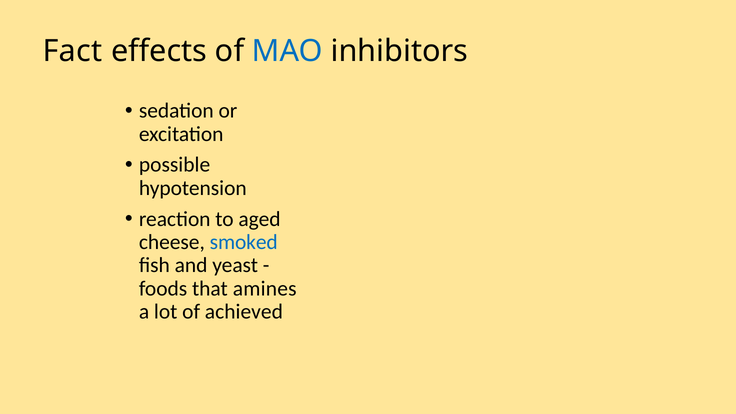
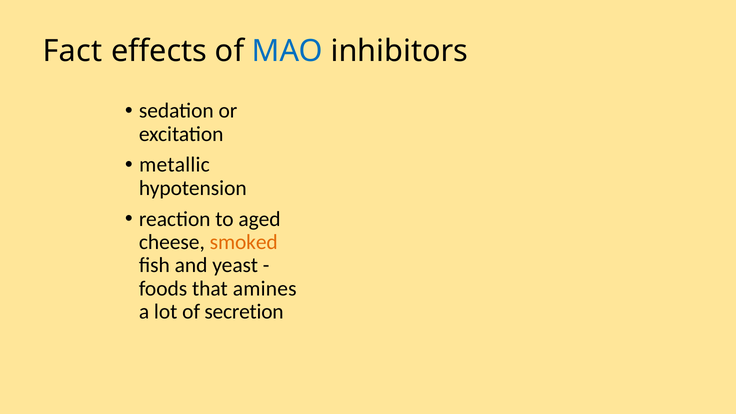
possible: possible -> metallic
smoked colour: blue -> orange
achieved: achieved -> secretion
